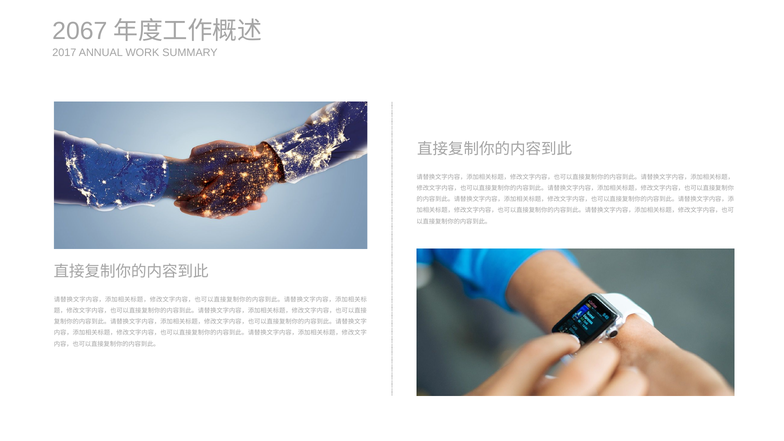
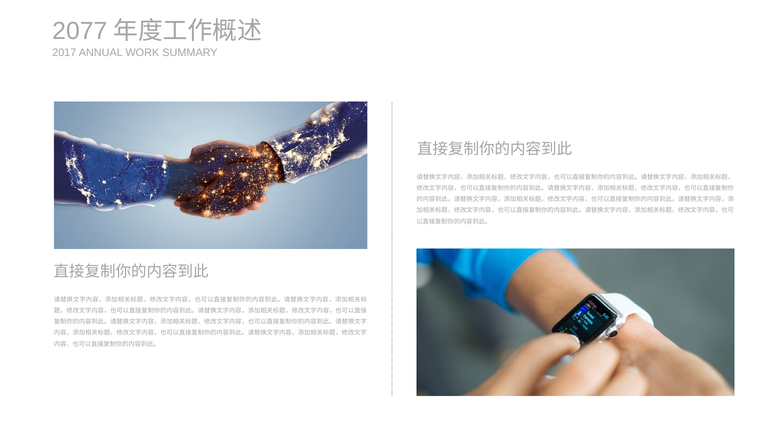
2067: 2067 -> 2077
